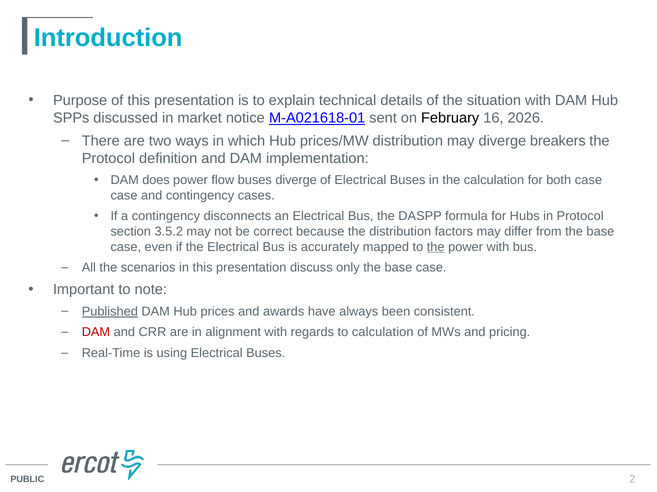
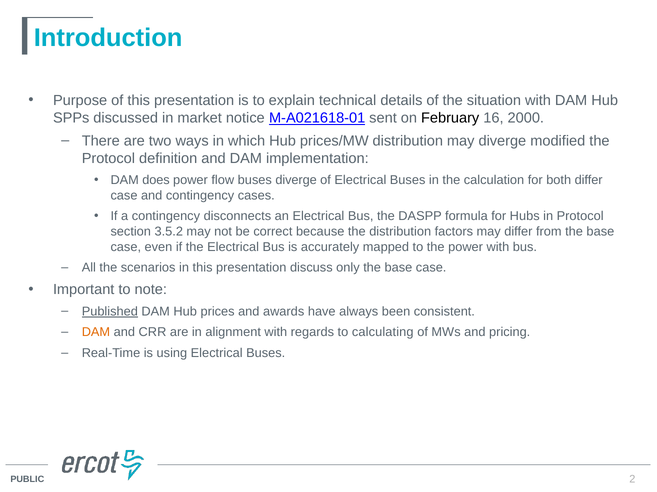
2026: 2026 -> 2000
breakers: breakers -> modified
both case: case -> differ
the at (436, 247) underline: present -> none
DAM at (96, 333) colour: red -> orange
to calculation: calculation -> calculating
